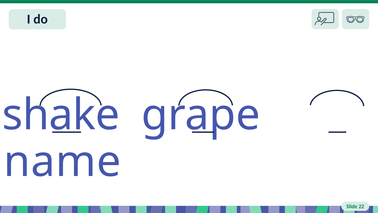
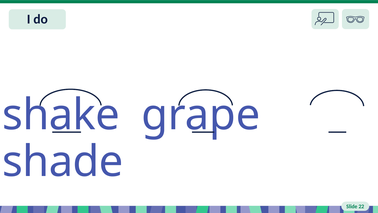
name: name -> shade
